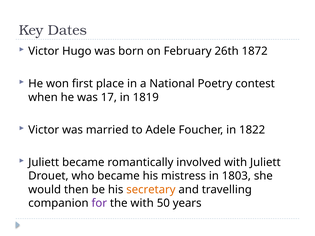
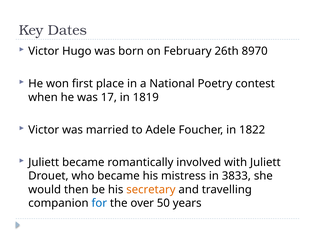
1872: 1872 -> 8970
1803: 1803 -> 3833
for colour: purple -> blue
the with: with -> over
